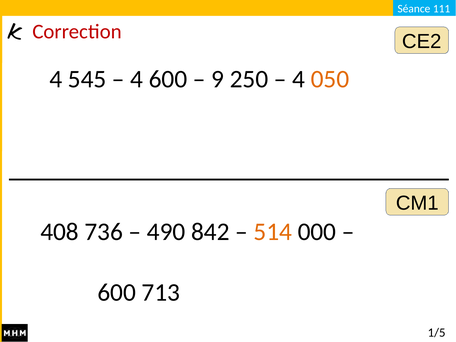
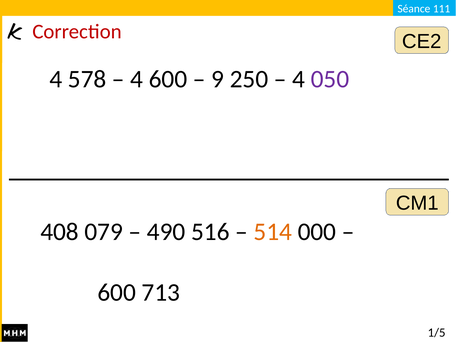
545: 545 -> 578
050 colour: orange -> purple
736: 736 -> 079
842: 842 -> 516
